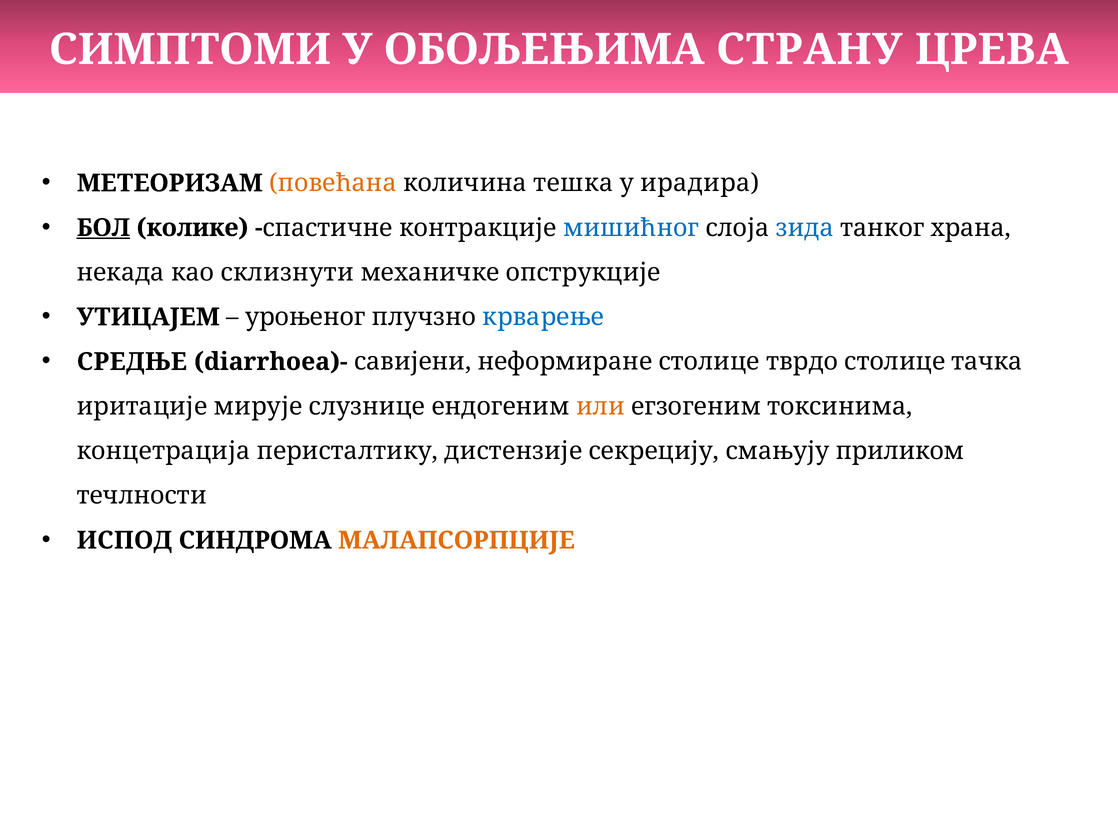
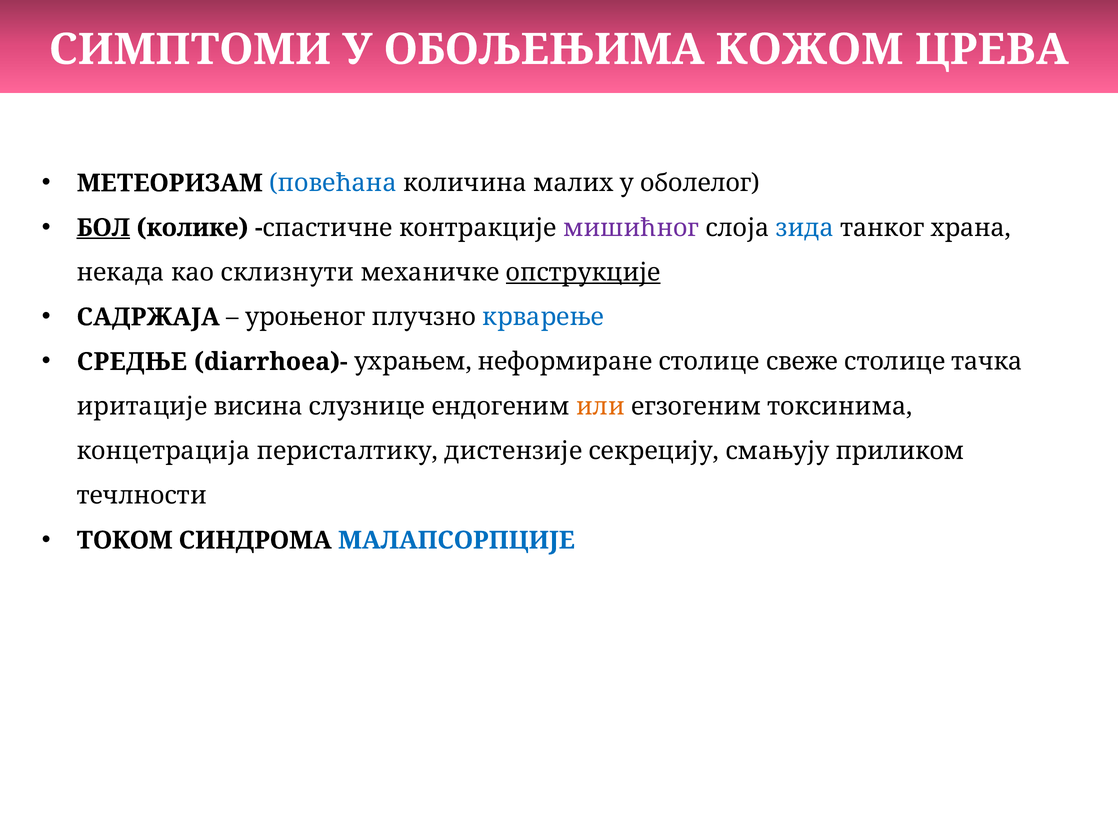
СТРАНУ: СТРАНУ -> КОЖОМ
повећана colour: orange -> blue
тешка: тешка -> малих
ирадира: ирадира -> оболелог
мишићног colour: blue -> purple
опструкције underline: none -> present
УТИЦАЈЕМ: УТИЦАЈЕМ -> САДРЖАЈА
савијени: савијени -> ухрањем
тврдо: тврдо -> свеже
мирује: мирује -> висина
ИСПОД: ИСПОД -> ТОКОМ
МАЛАПСОРПЦИЈЕ colour: orange -> blue
